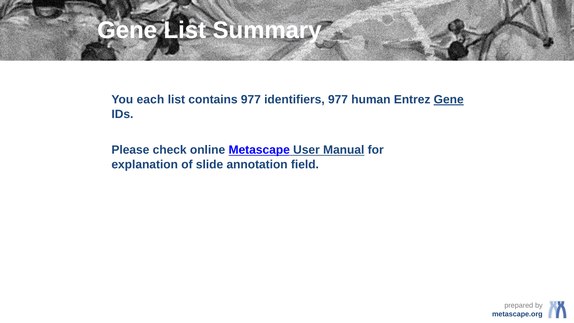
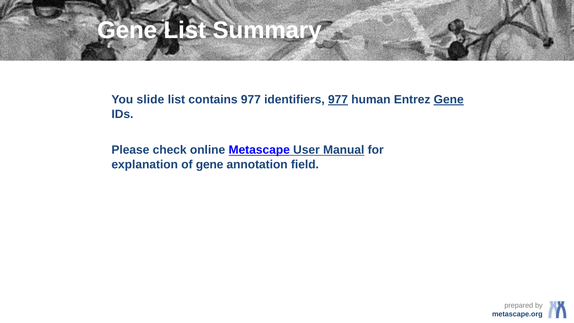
each: each -> slide
977 at (338, 100) underline: none -> present
of slide: slide -> gene
